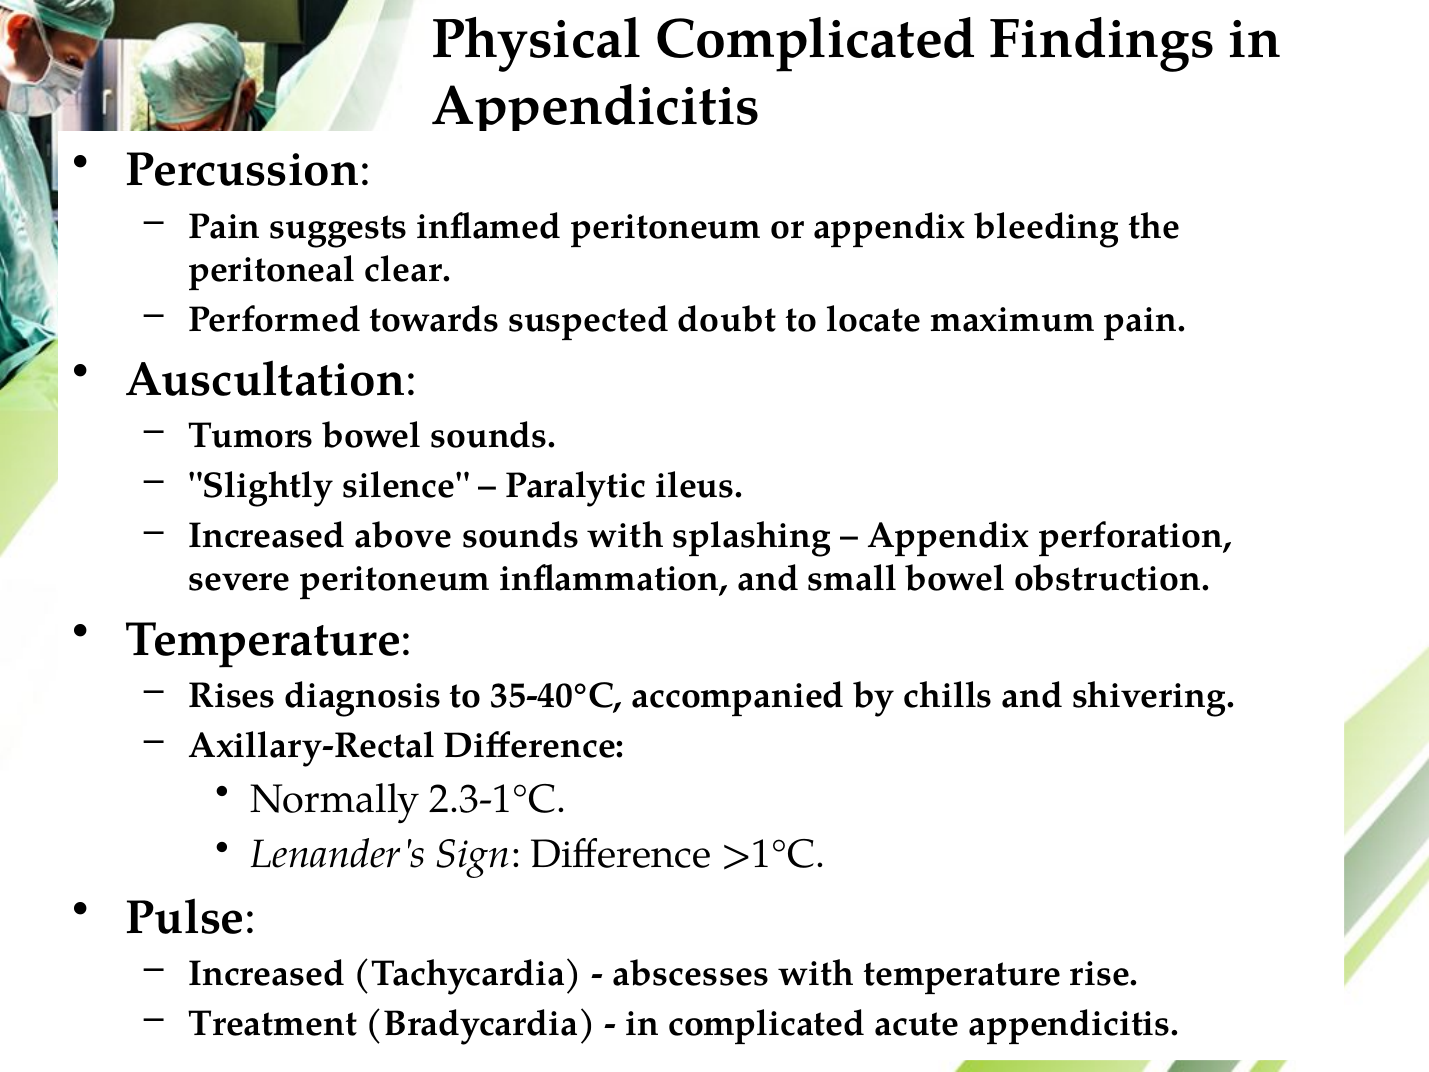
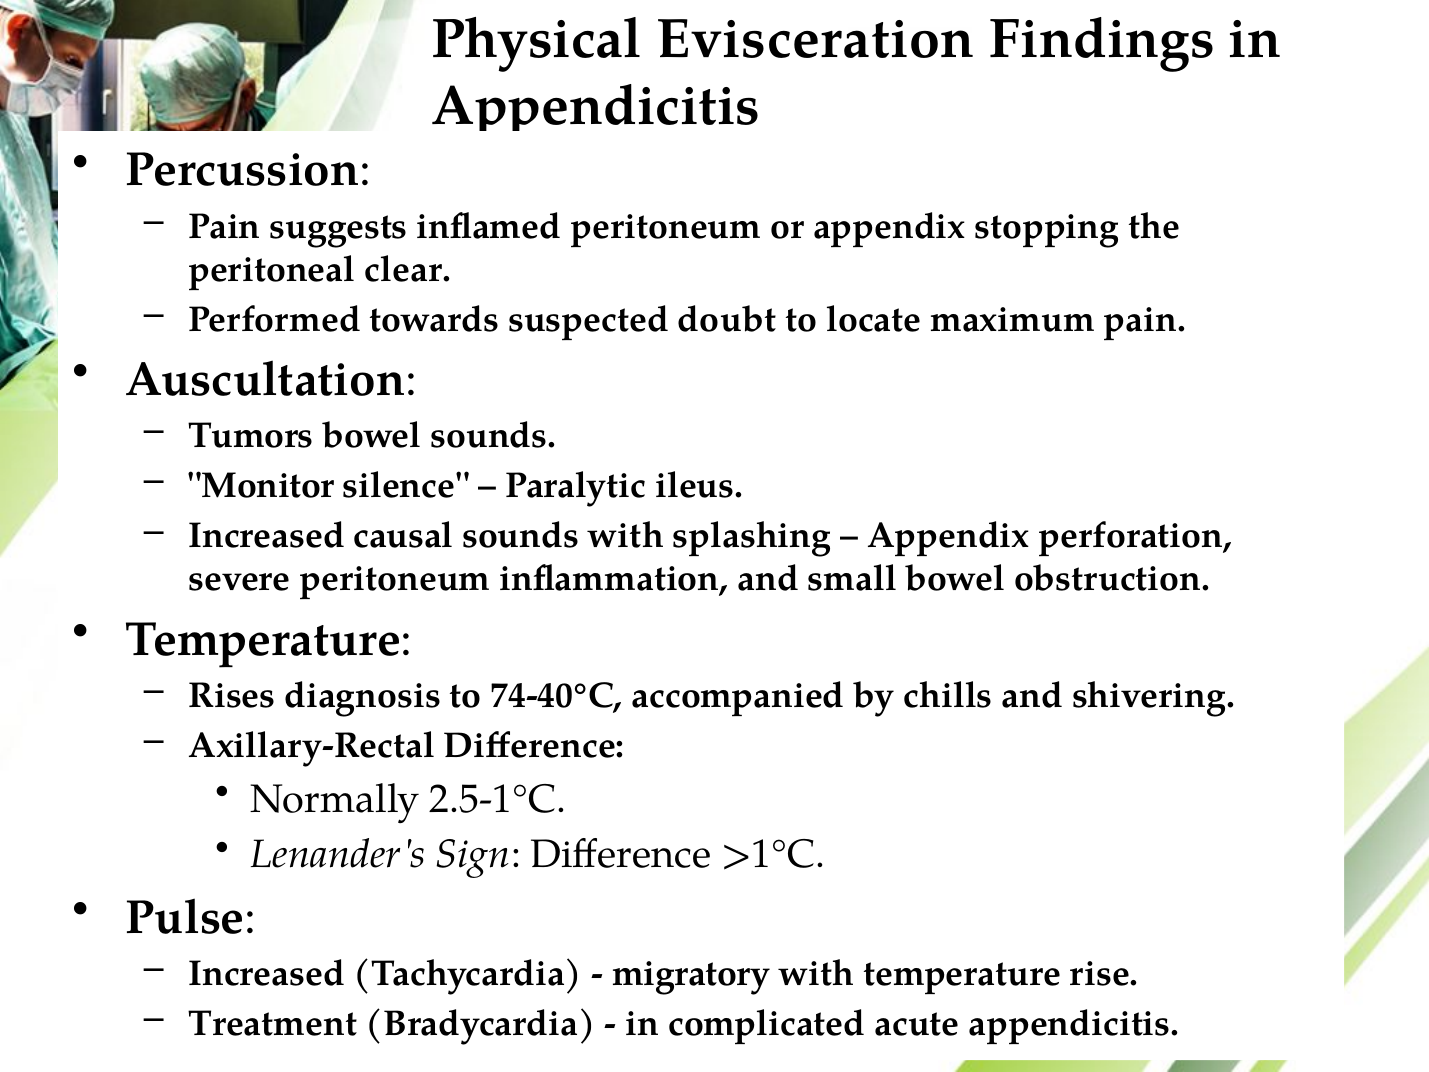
Physical Complicated: Complicated -> Evisceration
bleeding: bleeding -> stopping
Slightly: Slightly -> Monitor
above: above -> causal
35-40°C: 35-40°C -> 74-40°C
2.3-1°C: 2.3-1°C -> 2.5-1°C
abscesses: abscesses -> migratory
